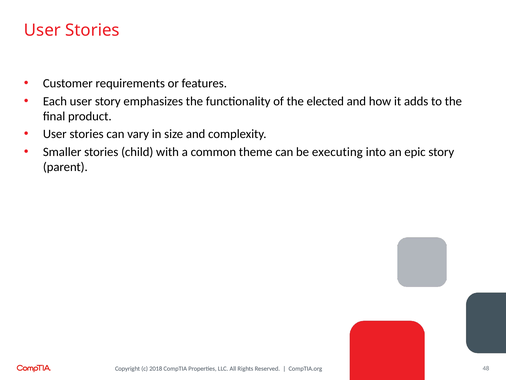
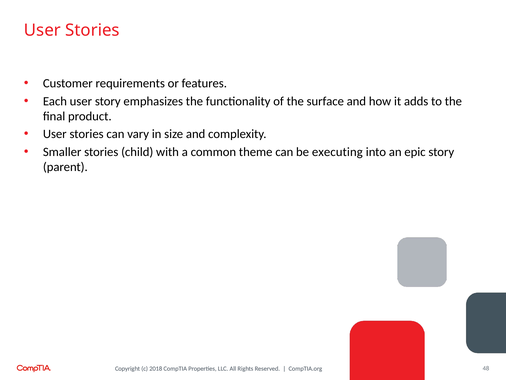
elected: elected -> surface
